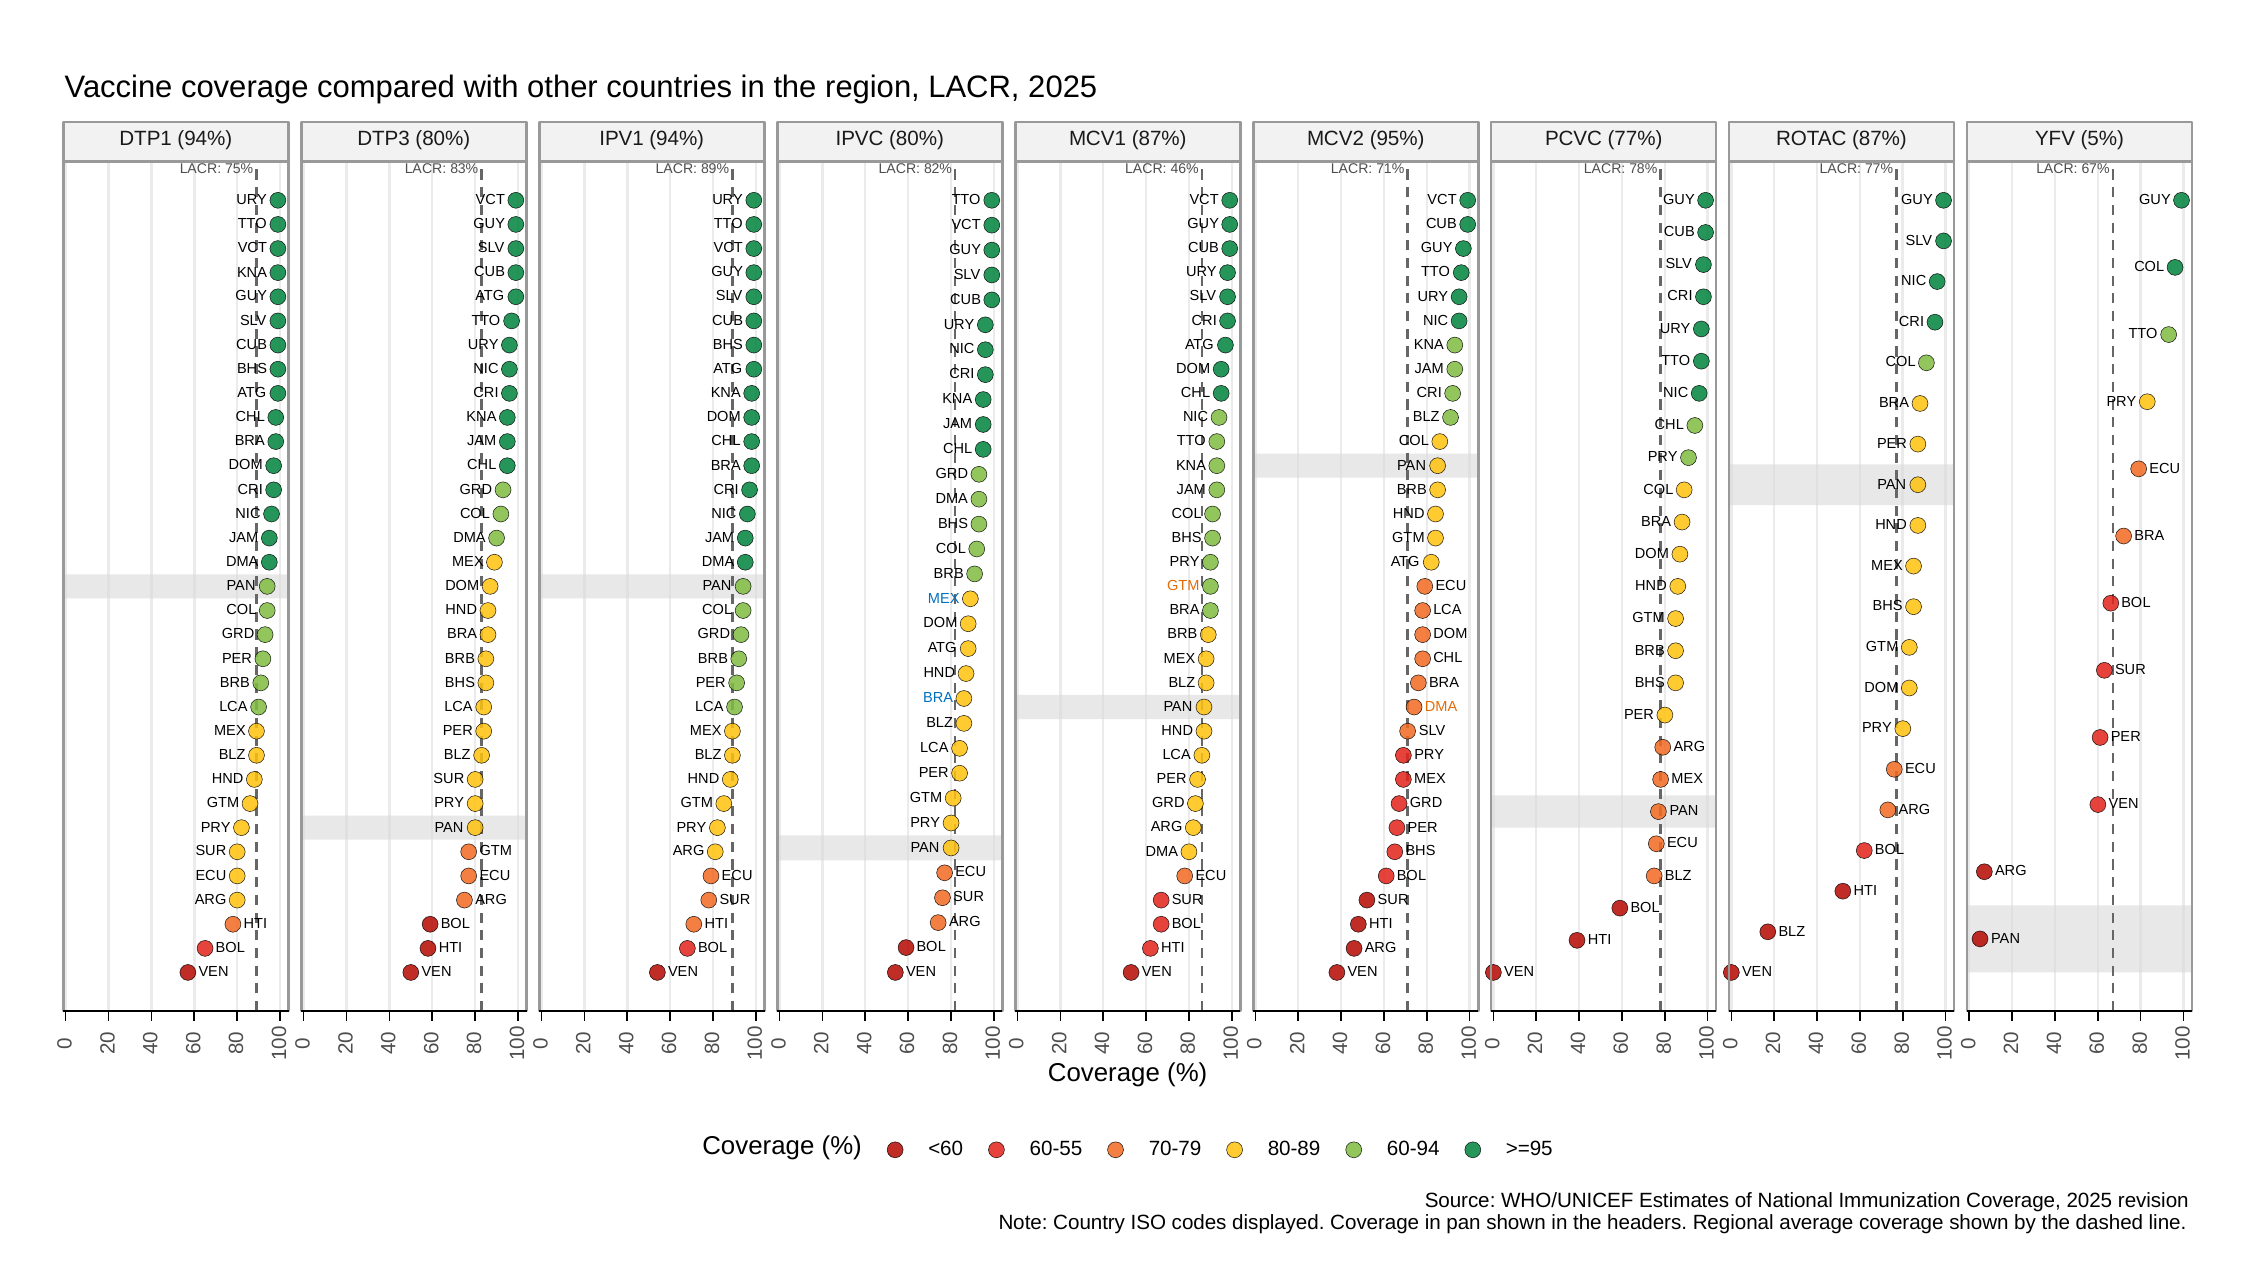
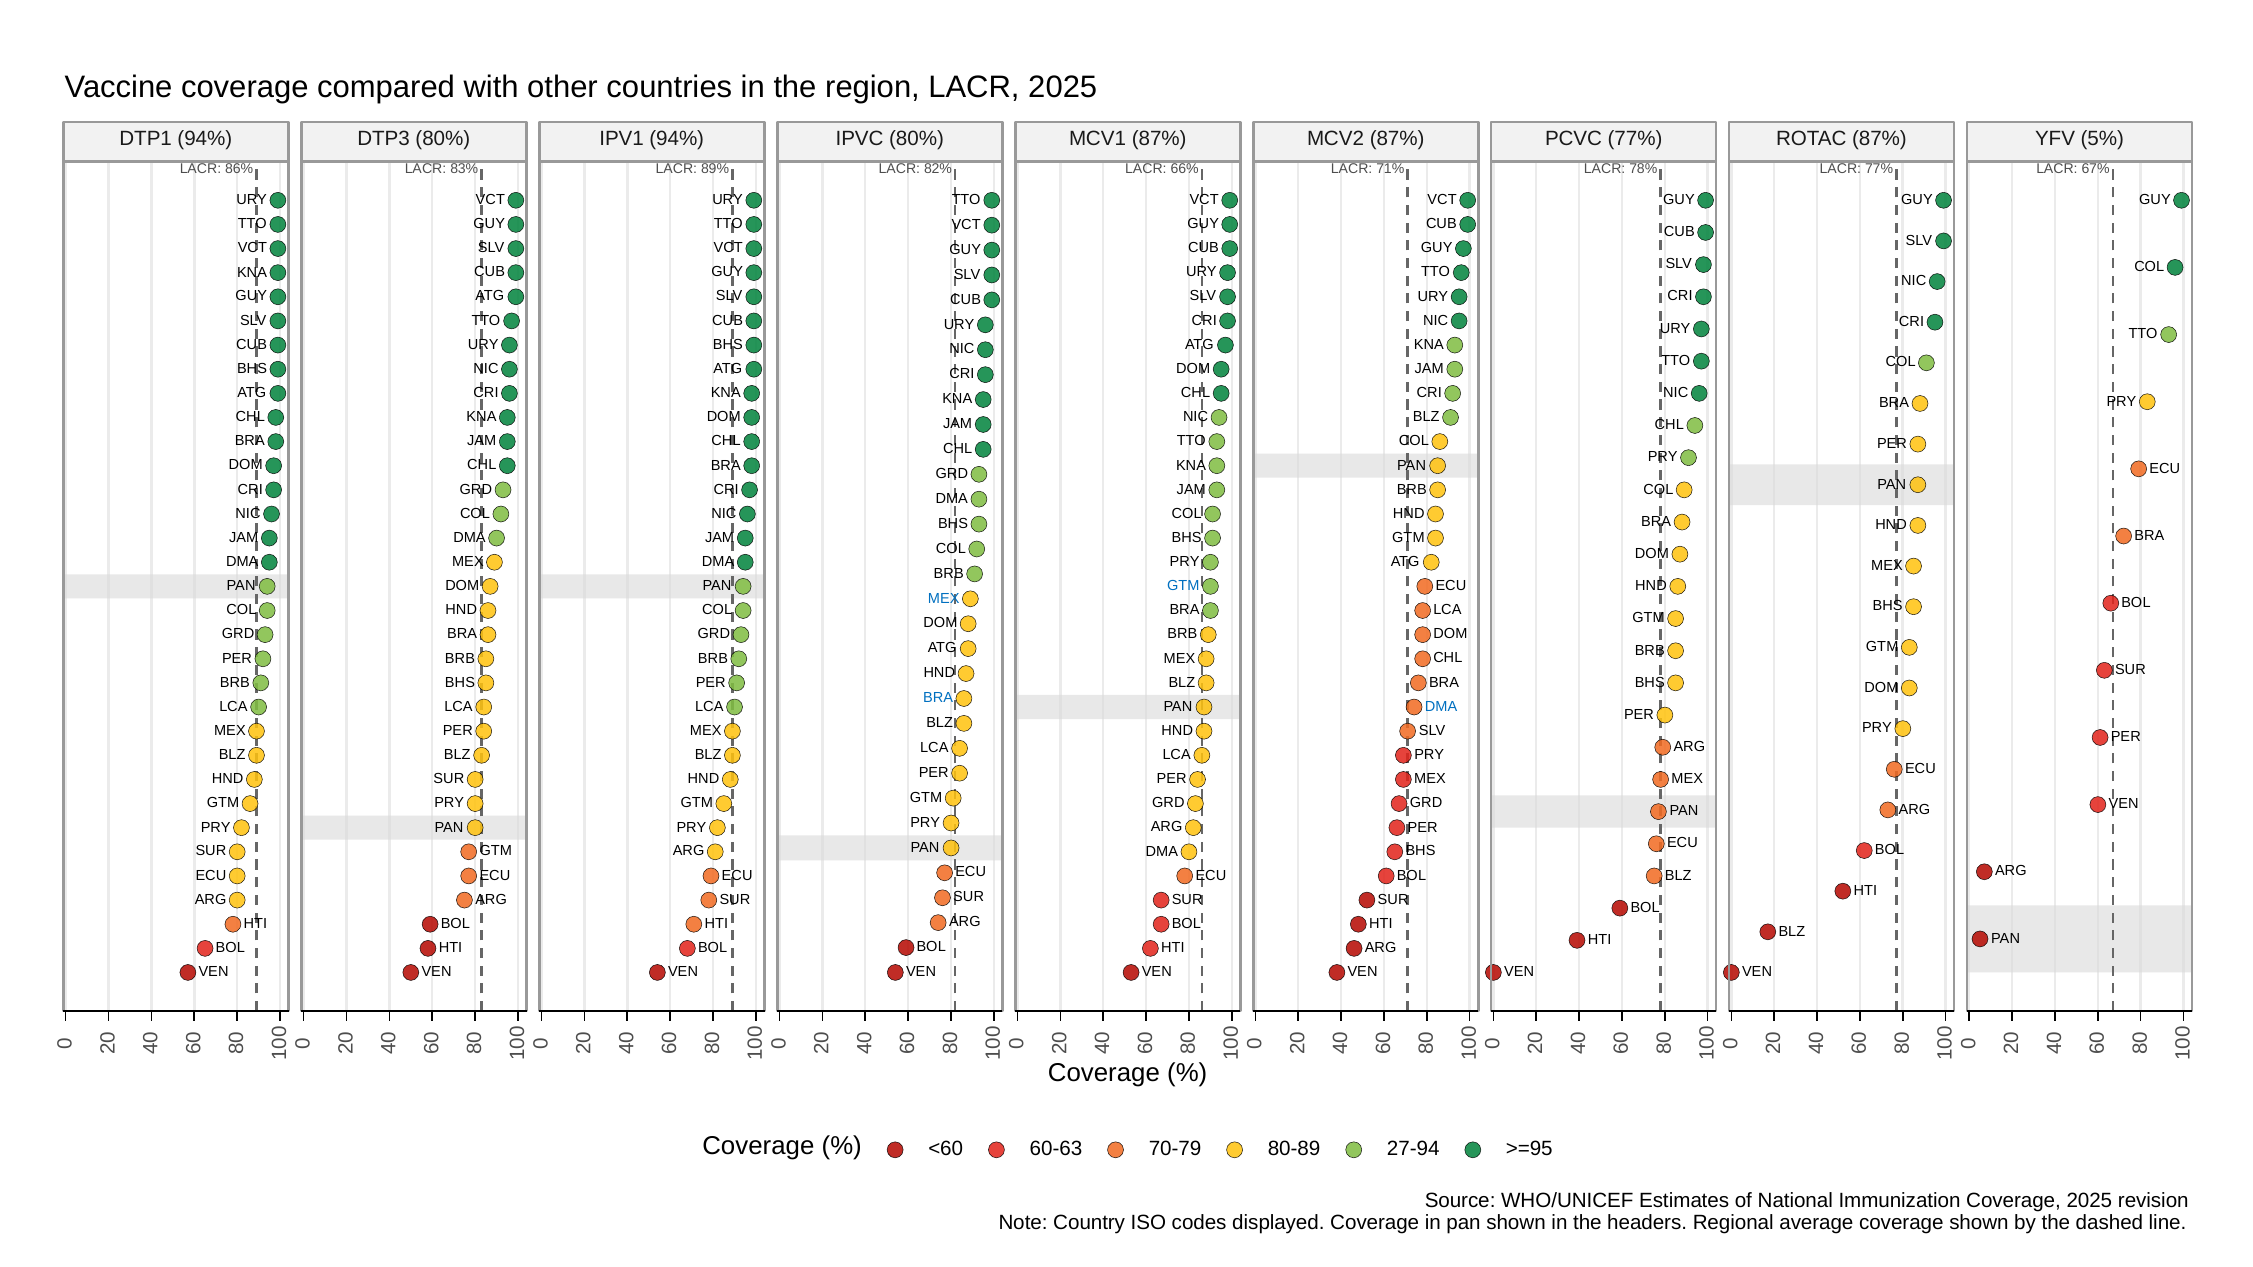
MCV2 95%: 95% -> 87%
75%: 75% -> 86%
46%: 46% -> 66%
GTM at (1183, 586) colour: orange -> blue
DMA at (1441, 707) colour: orange -> blue
60-55: 60-55 -> 60-63
60-94: 60-94 -> 27-94
